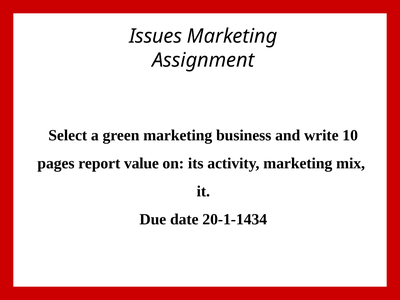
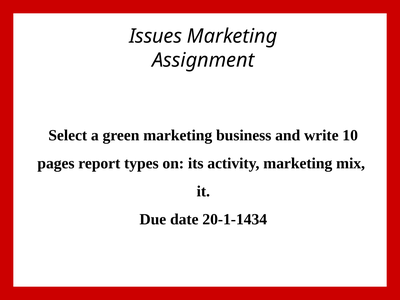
value: value -> types
